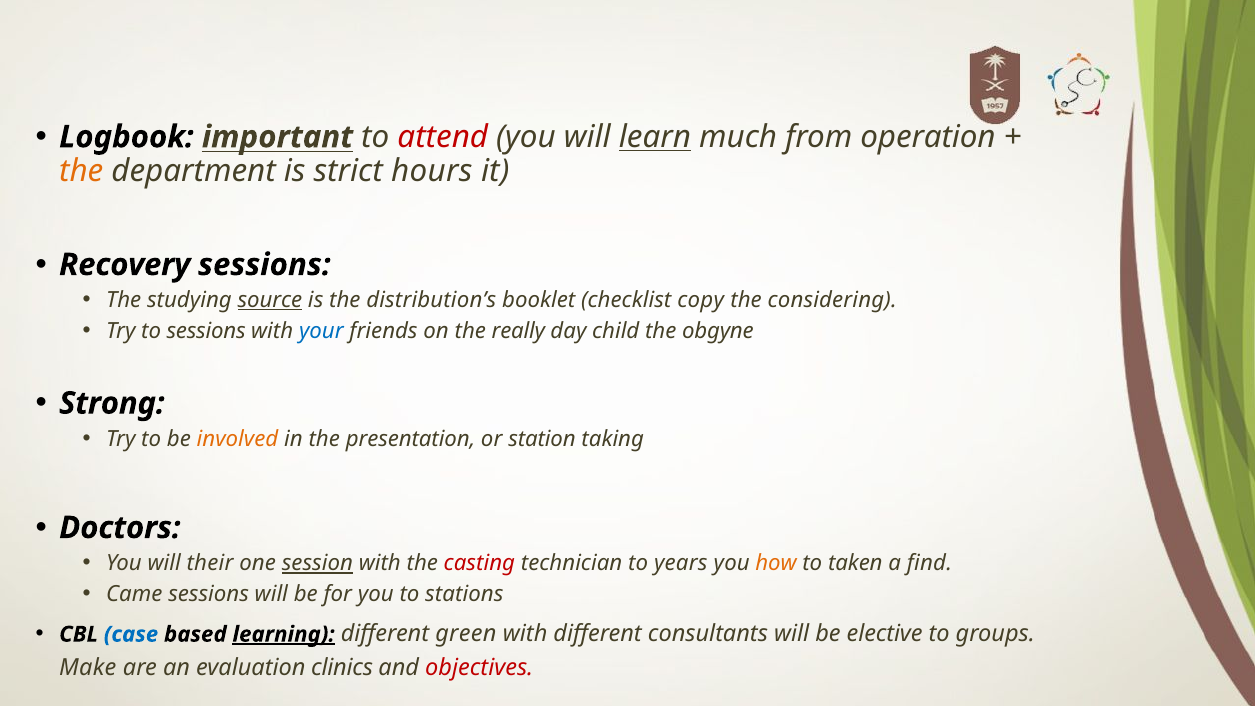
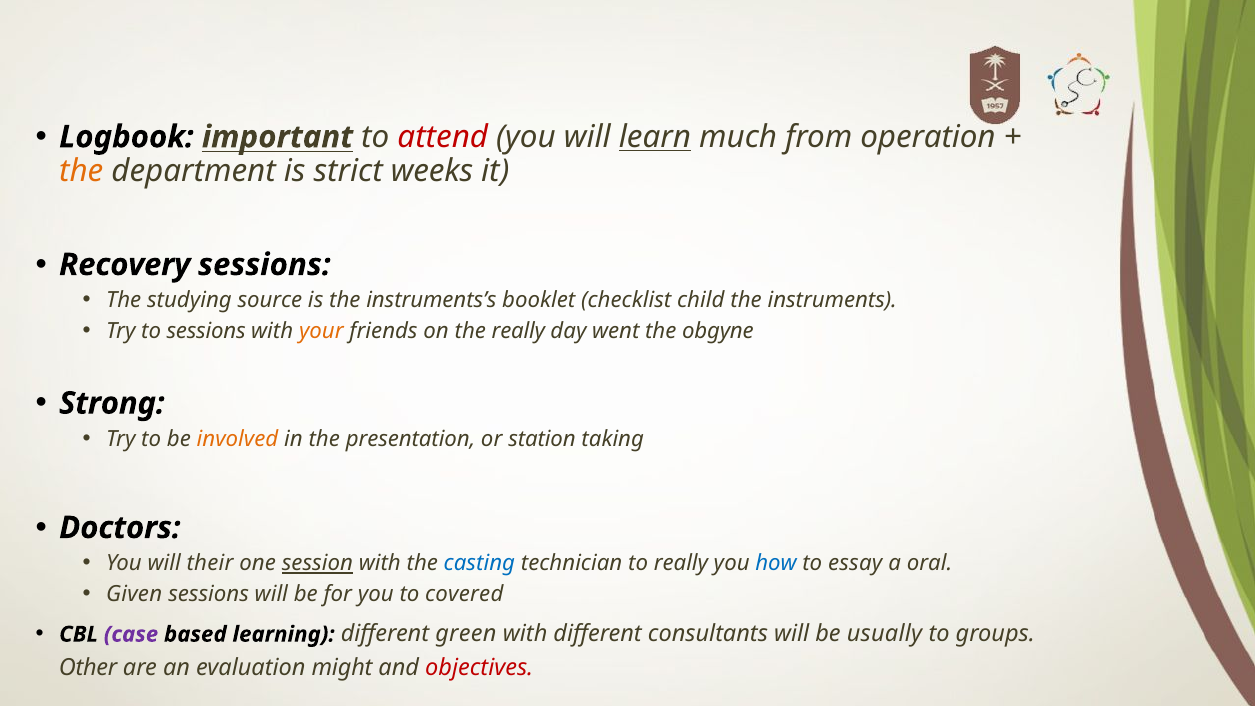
hours: hours -> weeks
source underline: present -> none
distribution’s: distribution’s -> instruments’s
copy: copy -> child
considering: considering -> instruments
your colour: blue -> orange
child: child -> went
casting colour: red -> blue
to years: years -> really
how colour: orange -> blue
taken: taken -> essay
find: find -> oral
Came: Came -> Given
stations: stations -> covered
case colour: blue -> purple
learning underline: present -> none
elective: elective -> usually
Make: Make -> Other
clinics: clinics -> might
